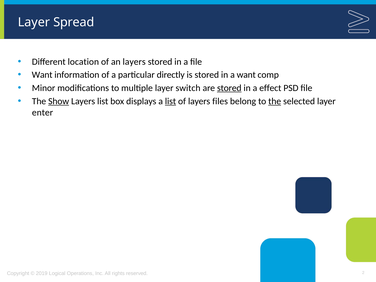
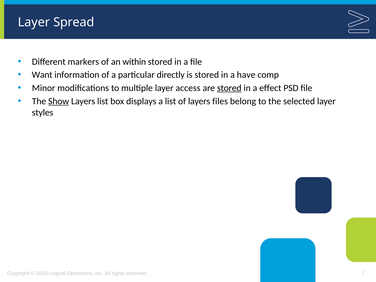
location: location -> markers
an layers: layers -> within
a want: want -> have
switch: switch -> access
list at (170, 101) underline: present -> none
the at (275, 101) underline: present -> none
enter: enter -> styles
